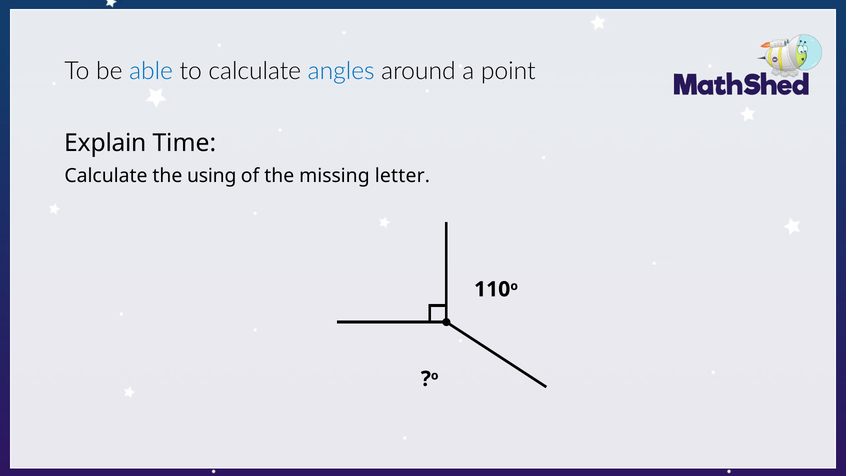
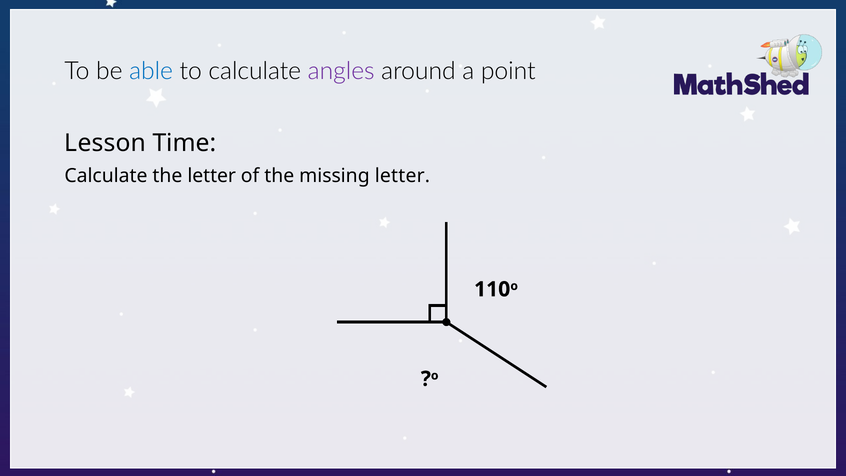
angles colour: blue -> purple
Explain: Explain -> Lesson
the using: using -> letter
